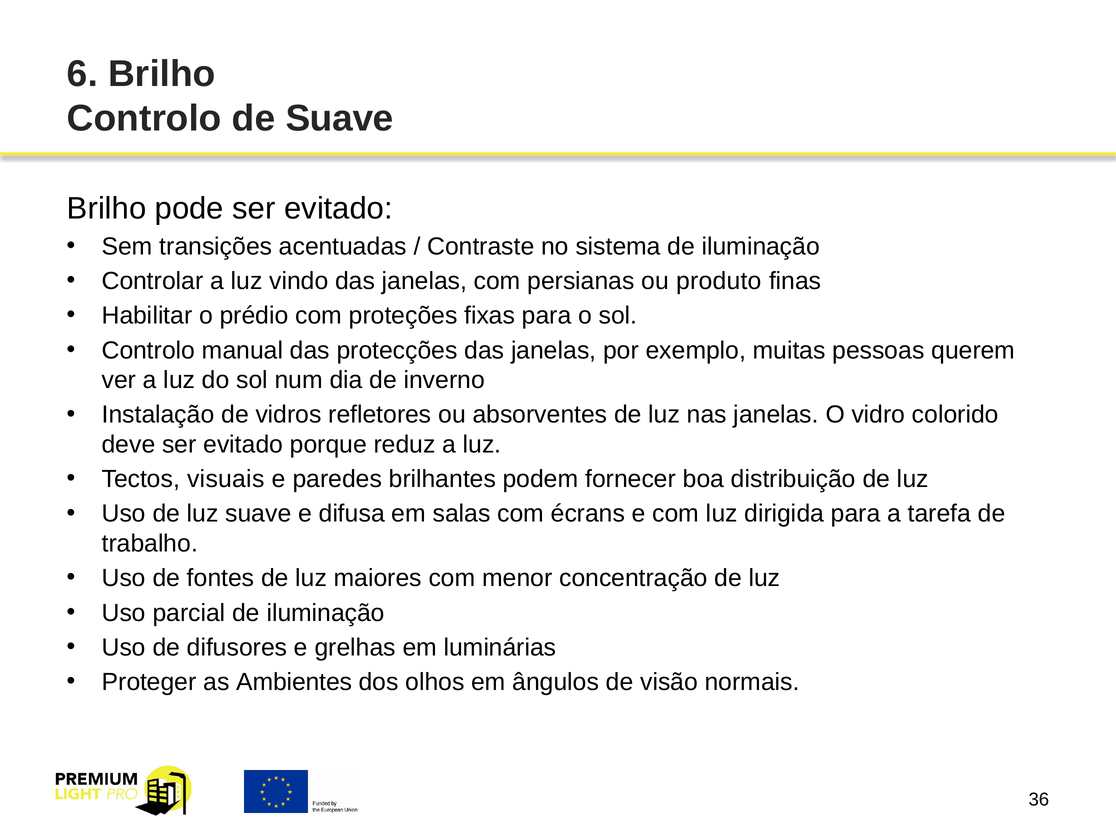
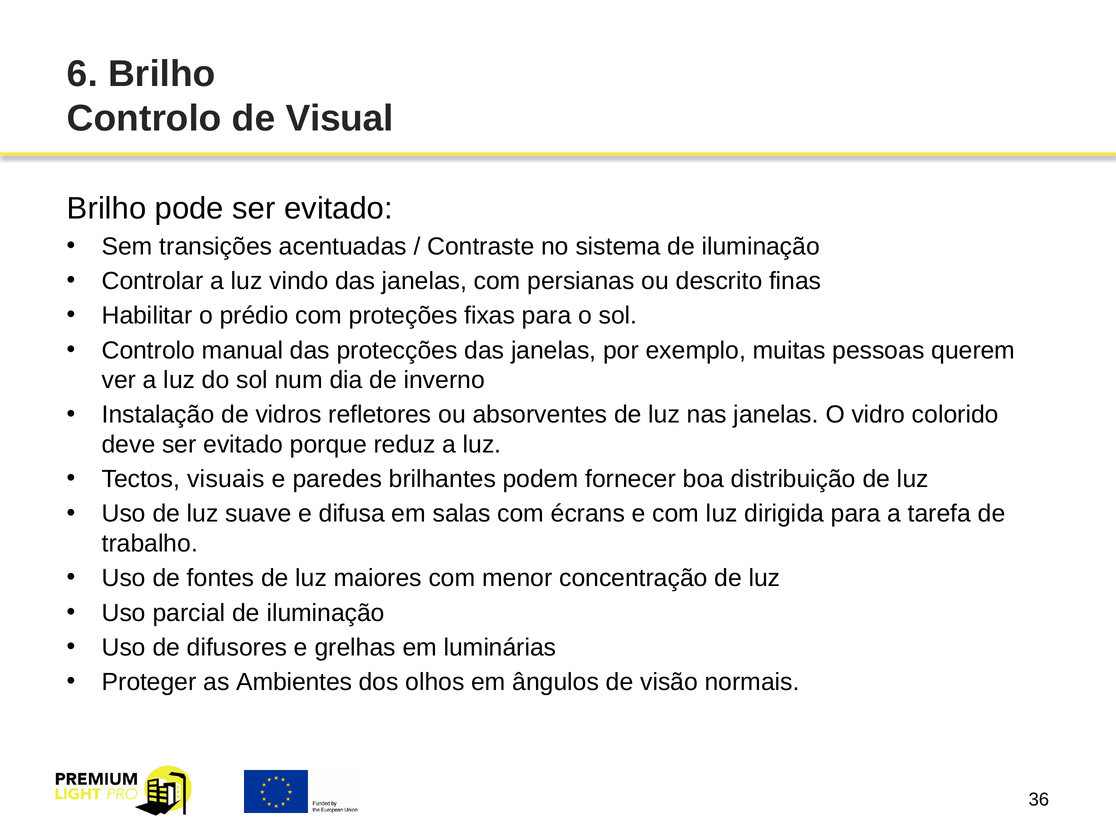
de Suave: Suave -> Visual
produto: produto -> descrito
